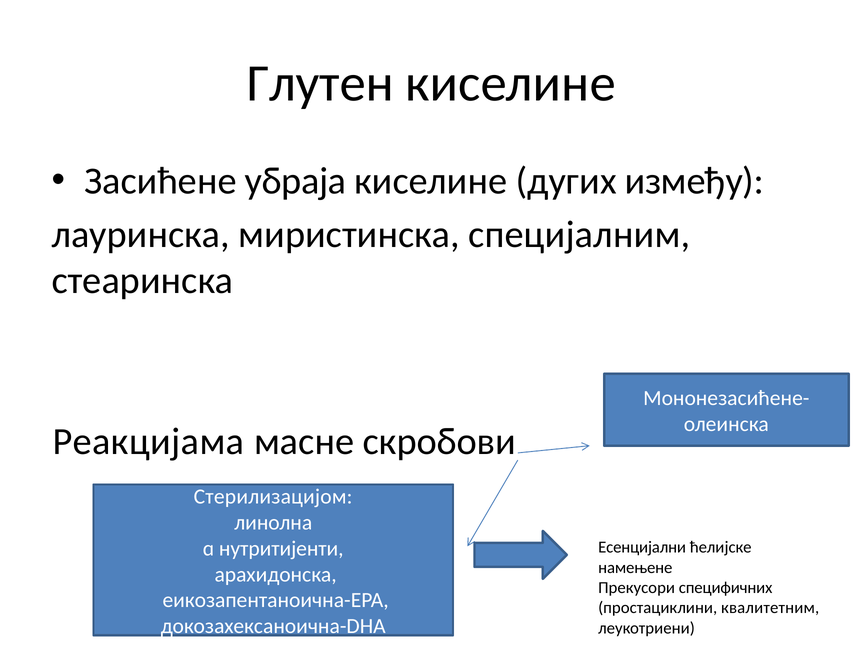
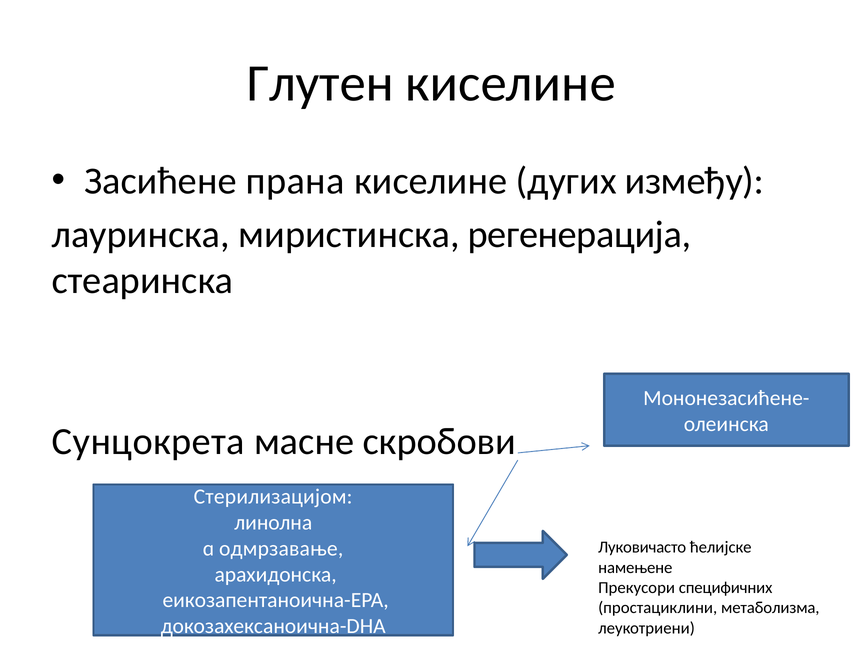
убраја: убраја -> прана
специјалним: специјалним -> регенерација
Реакцијама: Реакцијама -> Сунцокрета
нутритијенти: нутритијенти -> одмрзавање
Есенцијални: Есенцијални -> Луковичасто
квалитетним: квалитетним -> метаболизма
